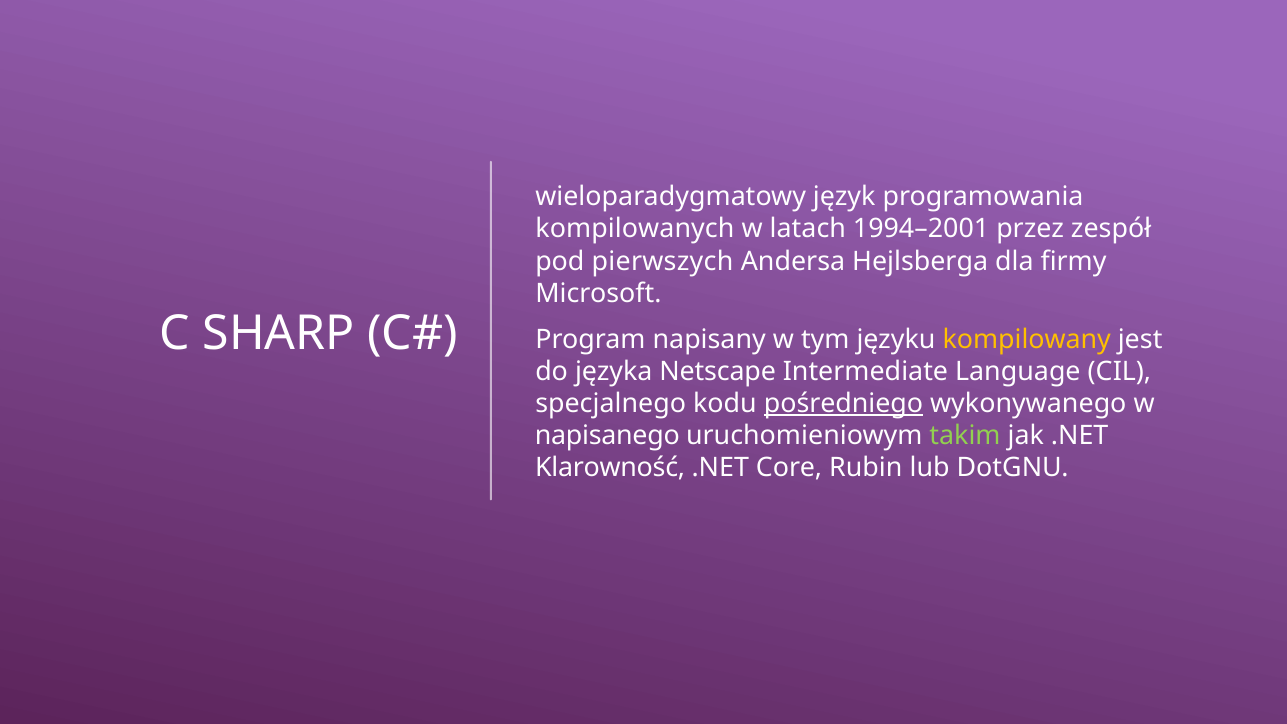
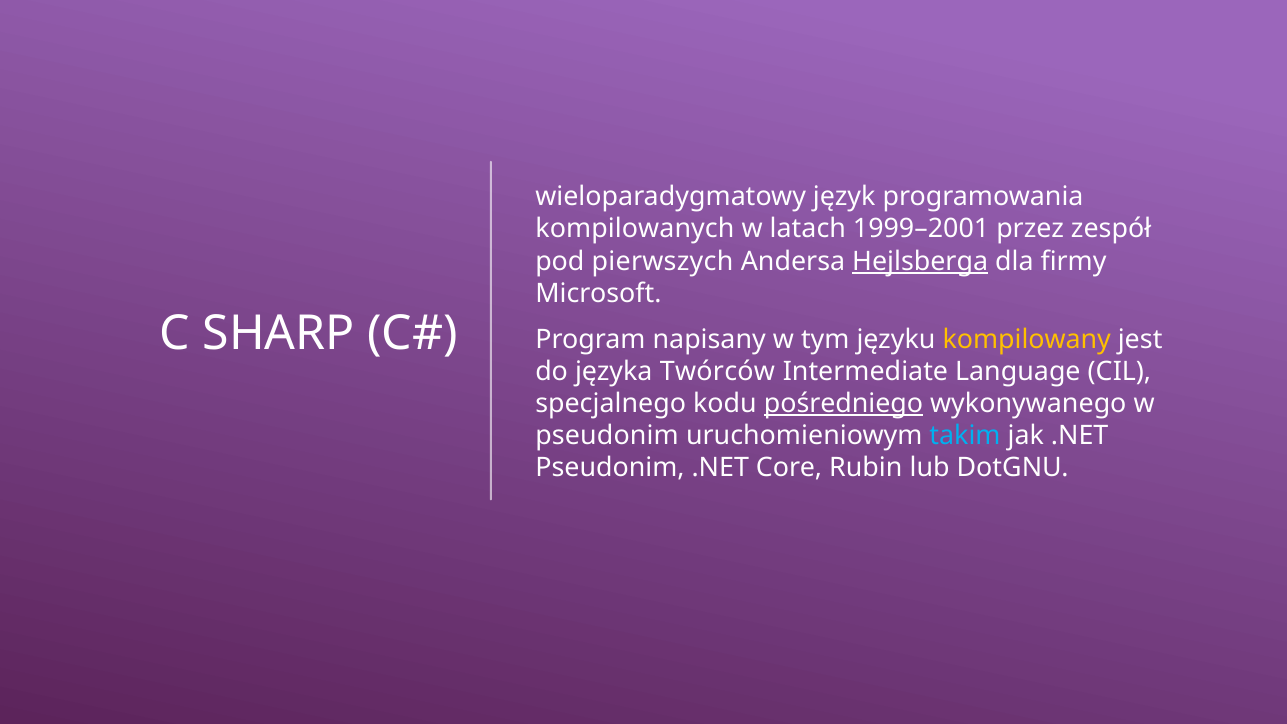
1994–2001: 1994–2001 -> 1999–2001
Hejlsberga underline: none -> present
Netscape: Netscape -> Twórców
napisanego at (607, 436): napisanego -> pseudonim
takim colour: light green -> light blue
Klarowność at (610, 468): Klarowność -> Pseudonim
